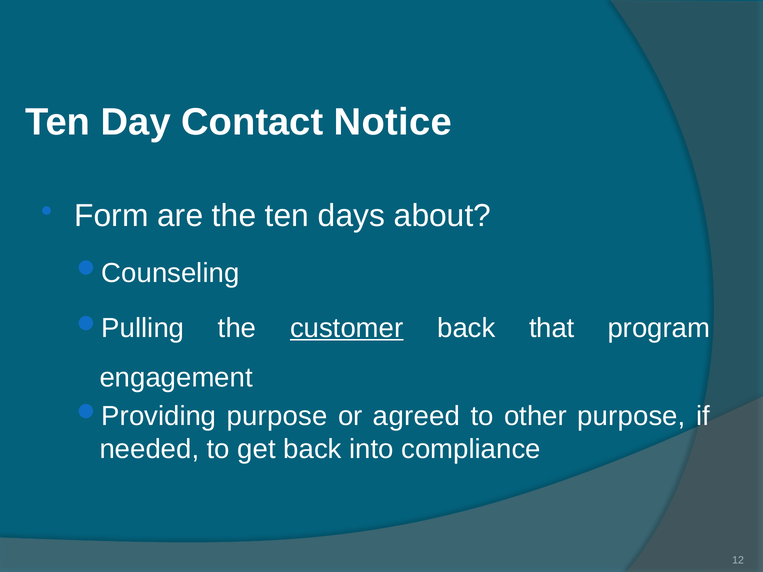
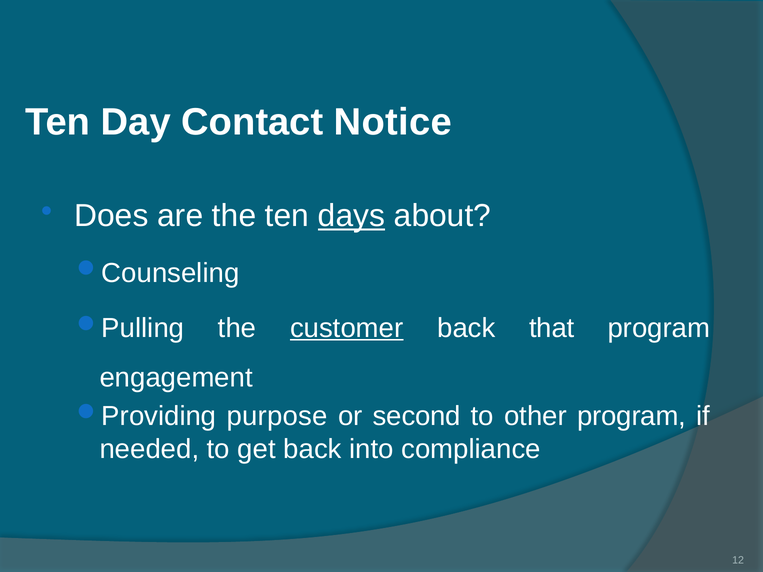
Form: Form -> Does
days underline: none -> present
agreed: agreed -> second
other purpose: purpose -> program
